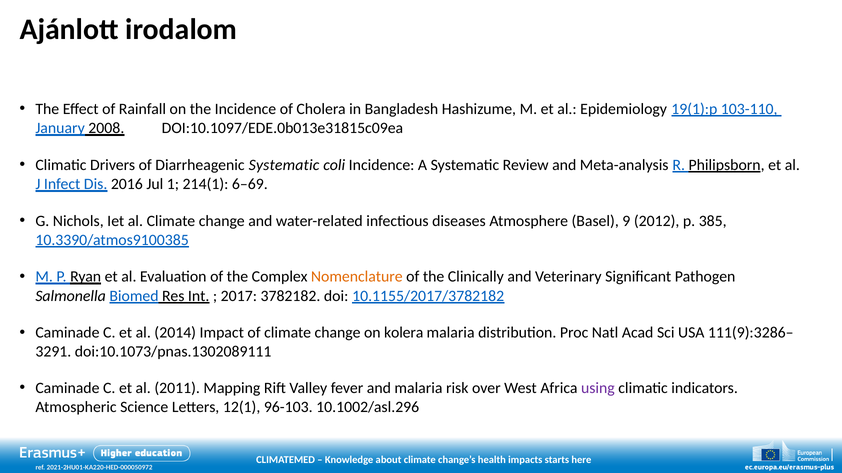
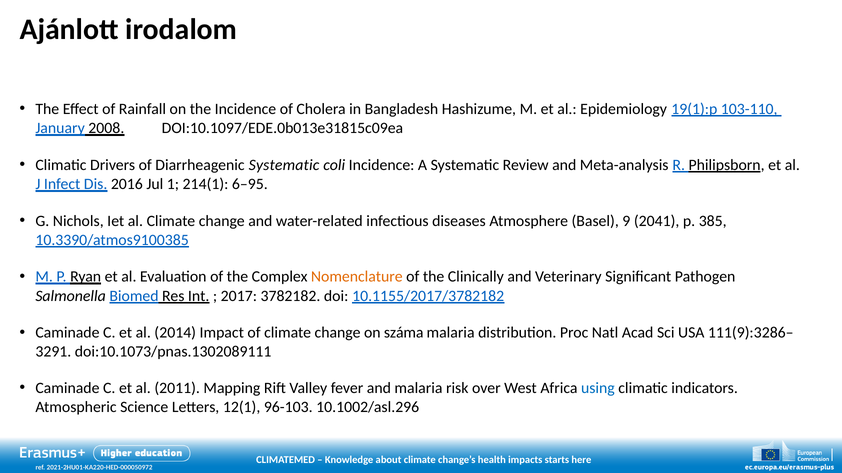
6–69: 6–69 -> 6–95
2012: 2012 -> 2041
kolera: kolera -> száma
using colour: purple -> blue
